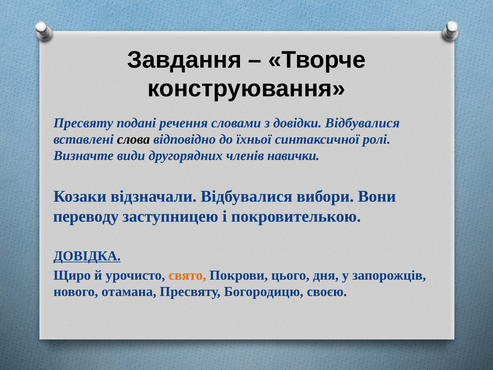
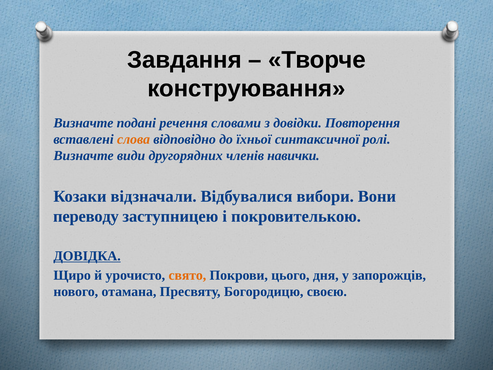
Пресвяту at (83, 123): Пресвяту -> Визначте
довідки Відбувалися: Відбувалися -> Повторення
слова colour: black -> orange
